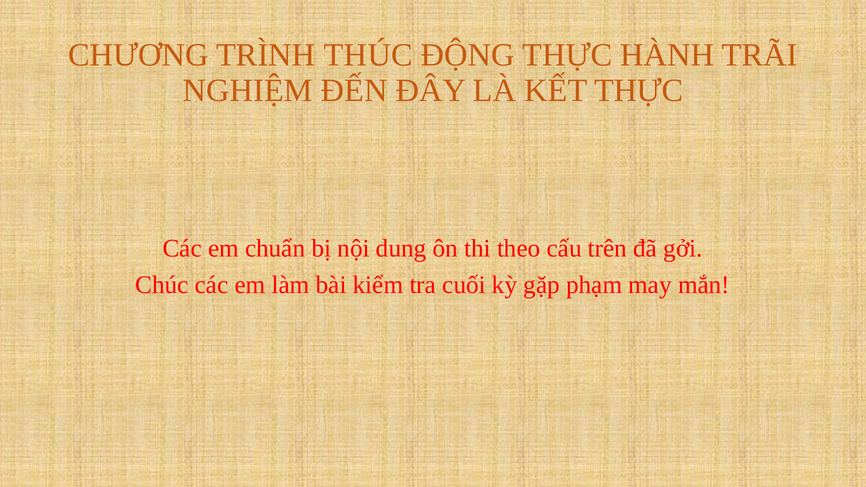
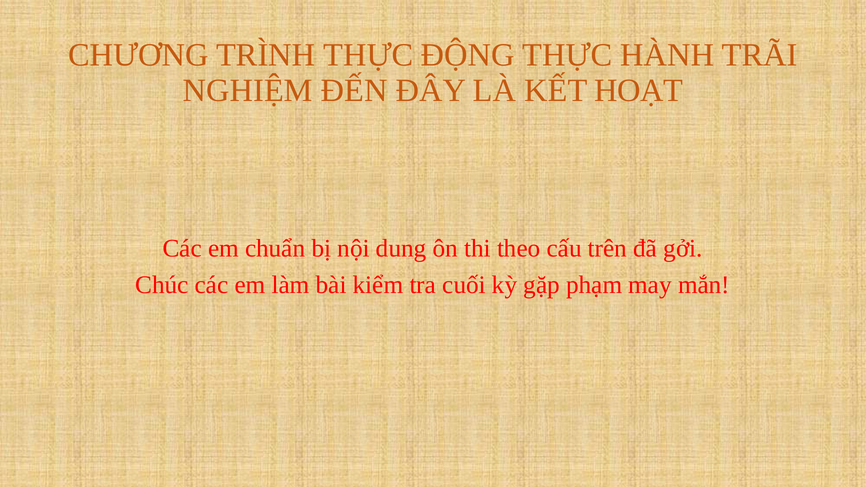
TRÌNH THÚC: THÚC -> THỰC
KẾT THỰC: THỰC -> HOẠT
